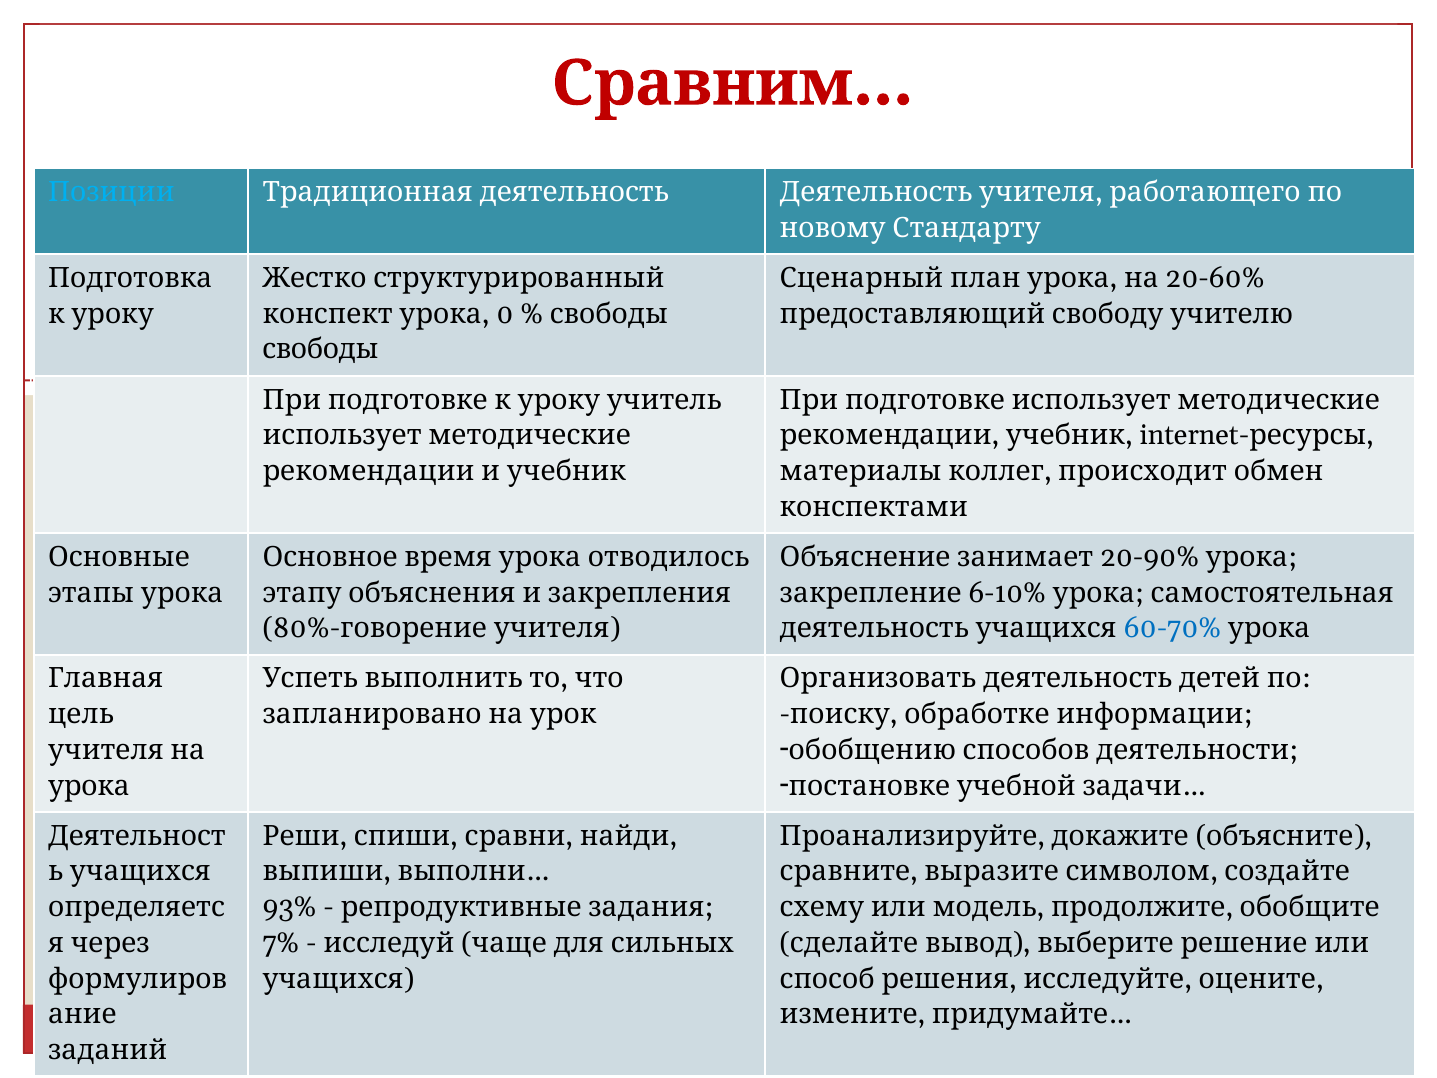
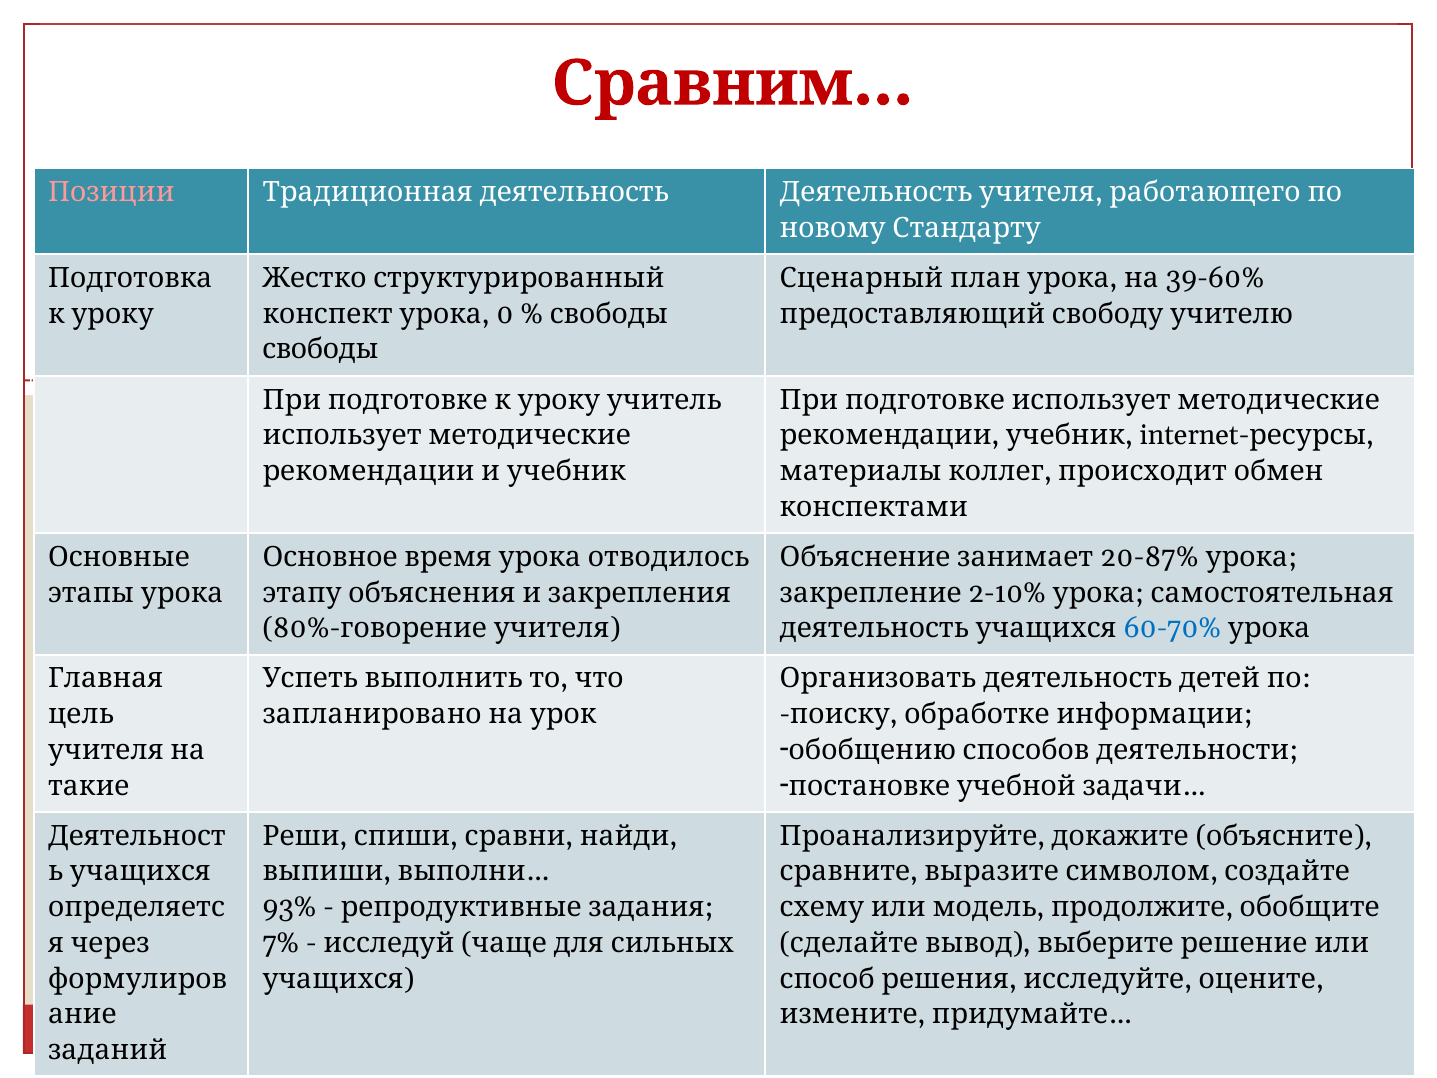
Позиции colour: light blue -> pink
20-60%: 20-60% -> 39-60%
20-90%: 20-90% -> 20-87%
6-10%: 6-10% -> 2-10%
урока at (89, 786): урока -> такие
